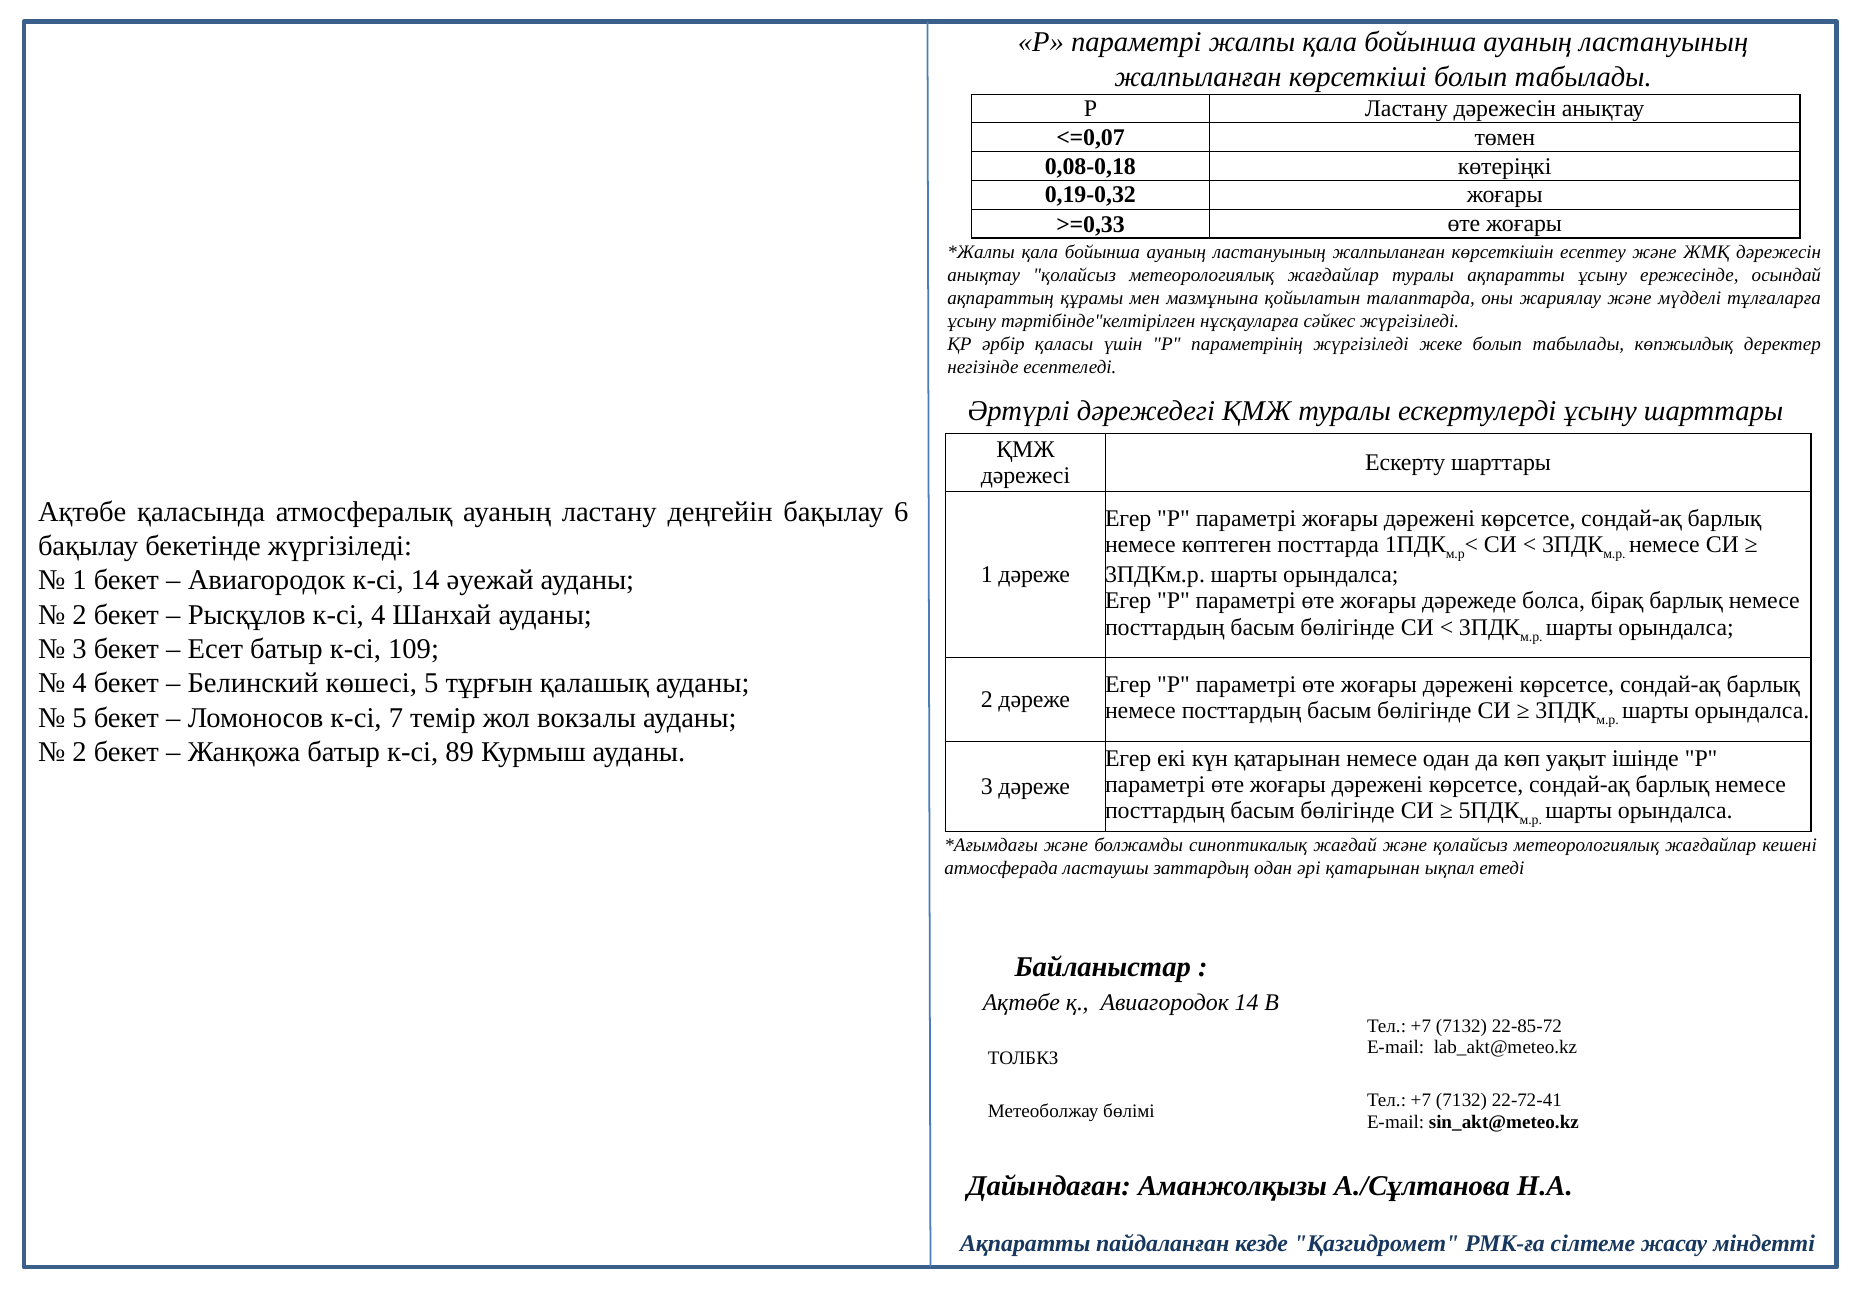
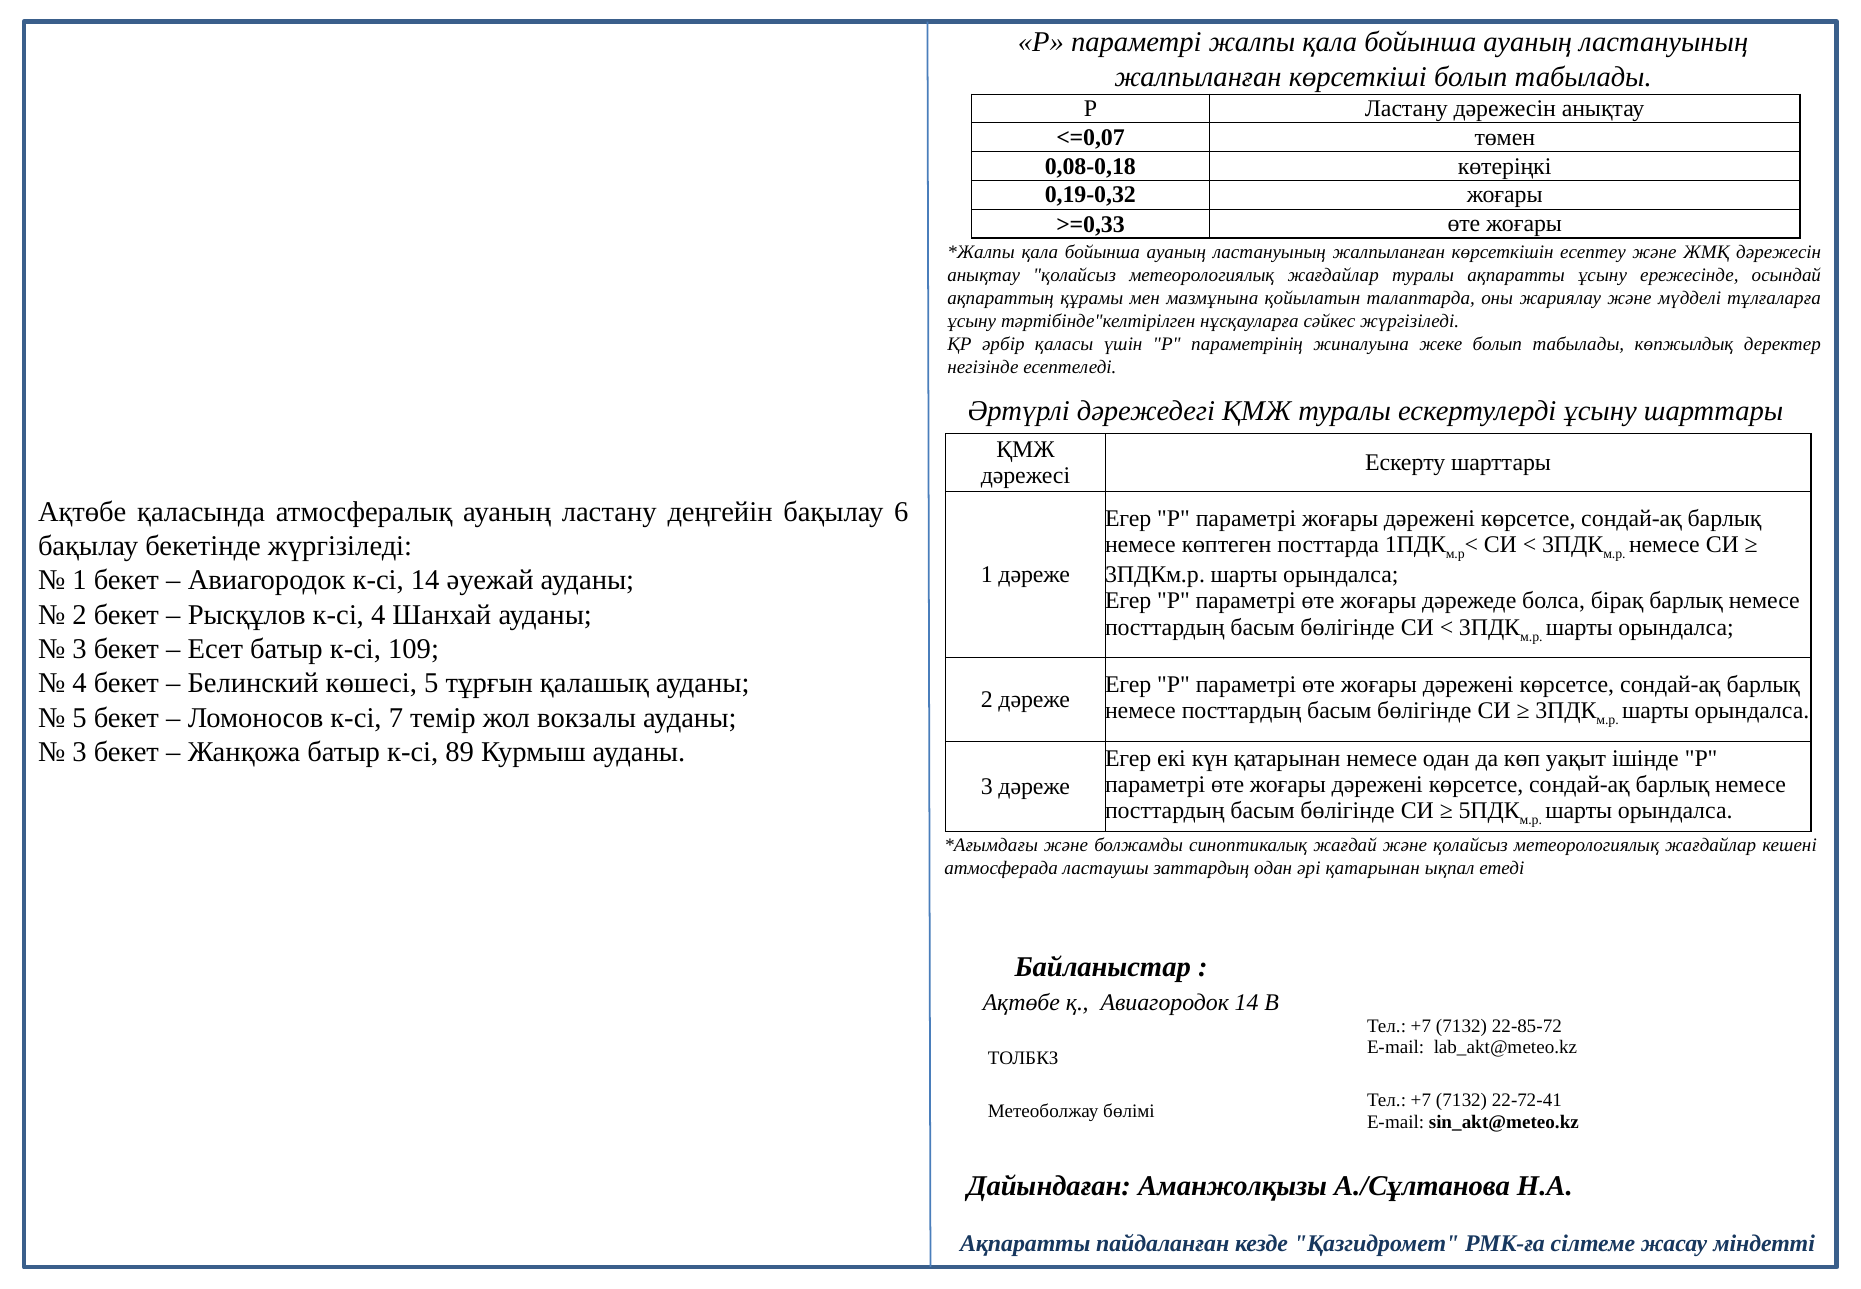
параметрінің жүргізіледі: жүргізіледі -> жиналуына
2 at (80, 752): 2 -> 3
